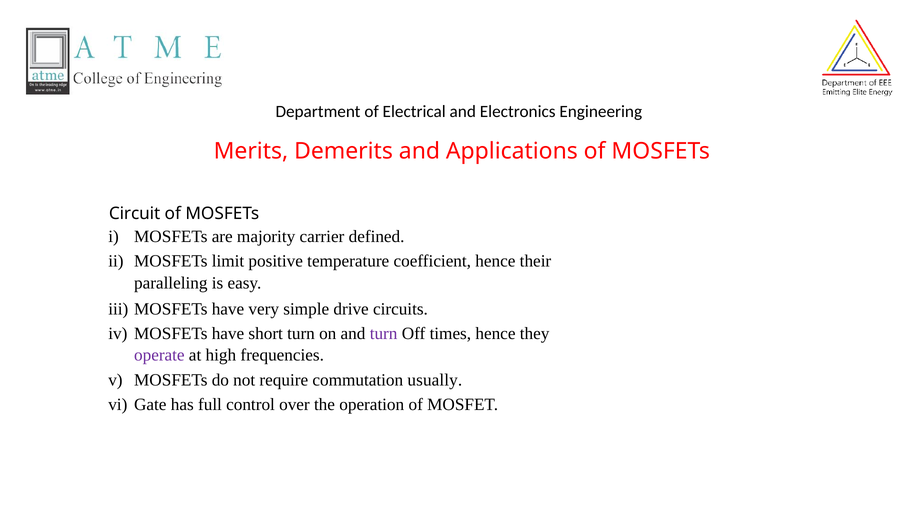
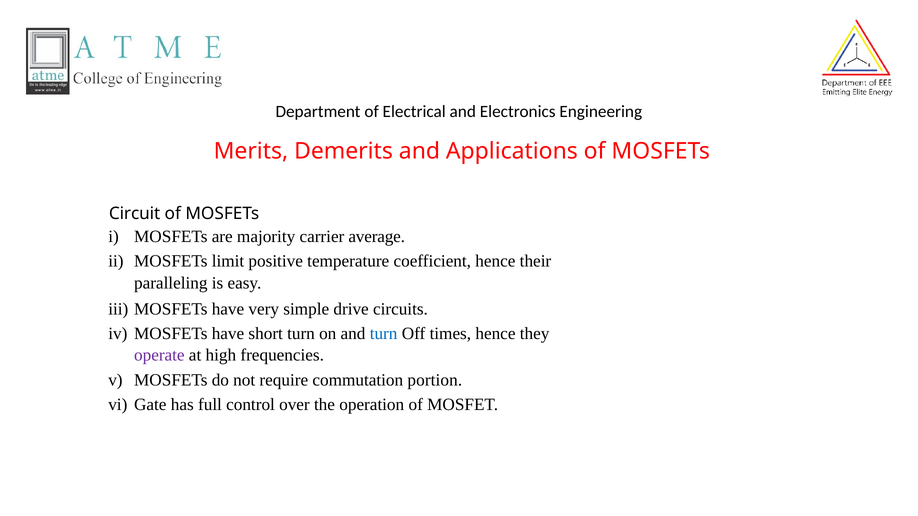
defined: defined -> average
turn at (384, 334) colour: purple -> blue
usually: usually -> portion
